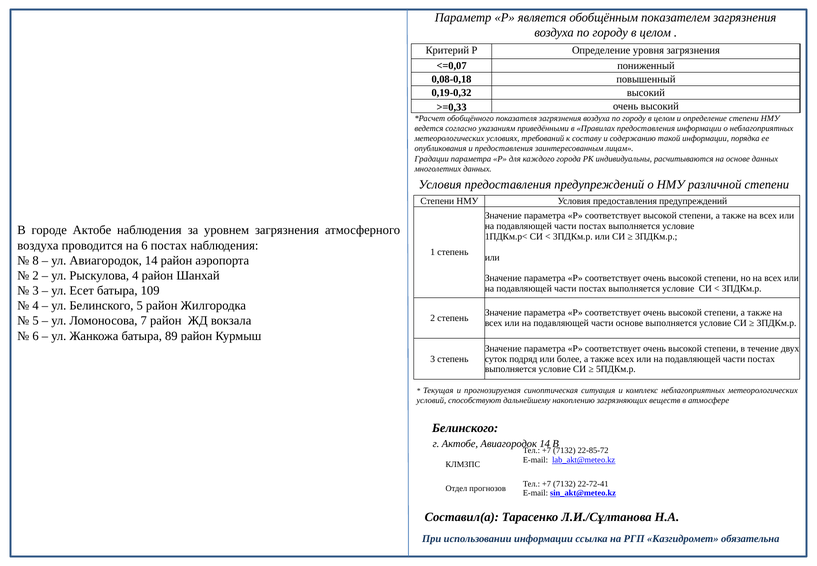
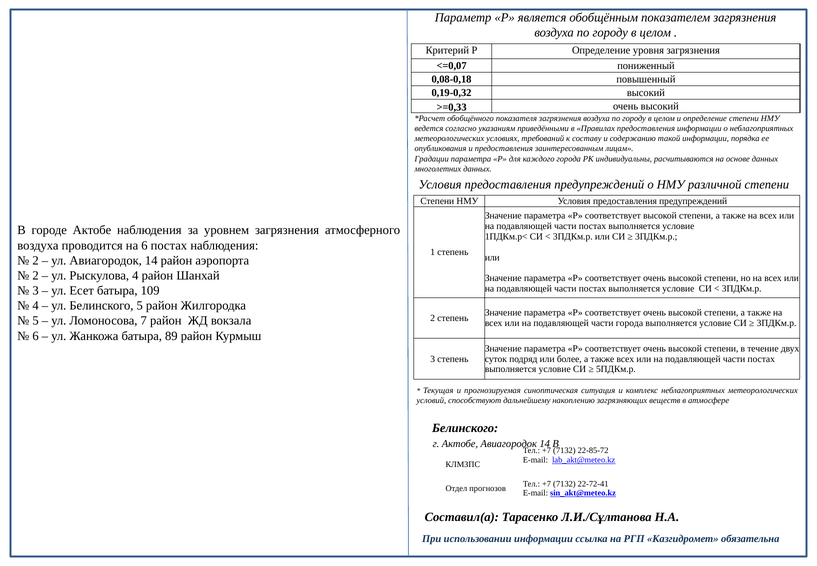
8 at (36, 260): 8 -> 2
части основе: основе -> города
